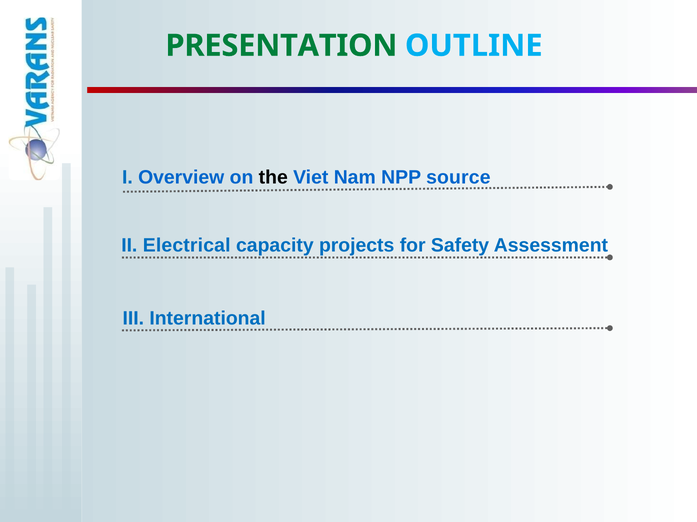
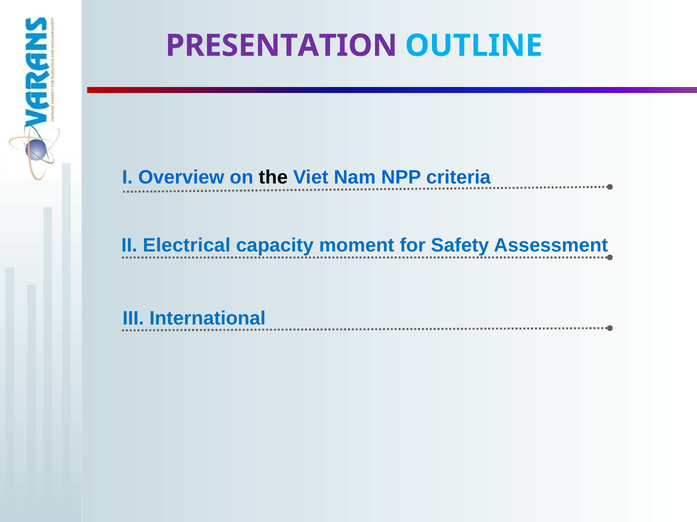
PRESENTATION colour: green -> purple
source: source -> criteria
projects: projects -> moment
